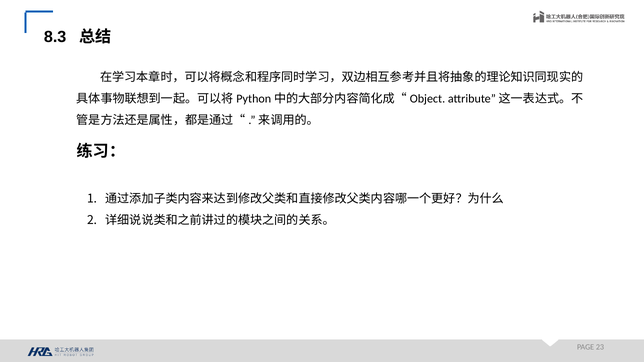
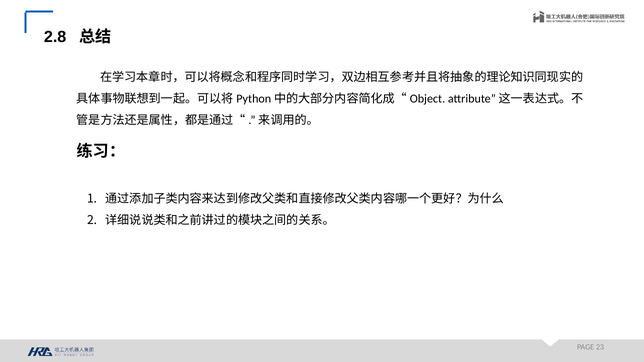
8.3: 8.3 -> 2.8
